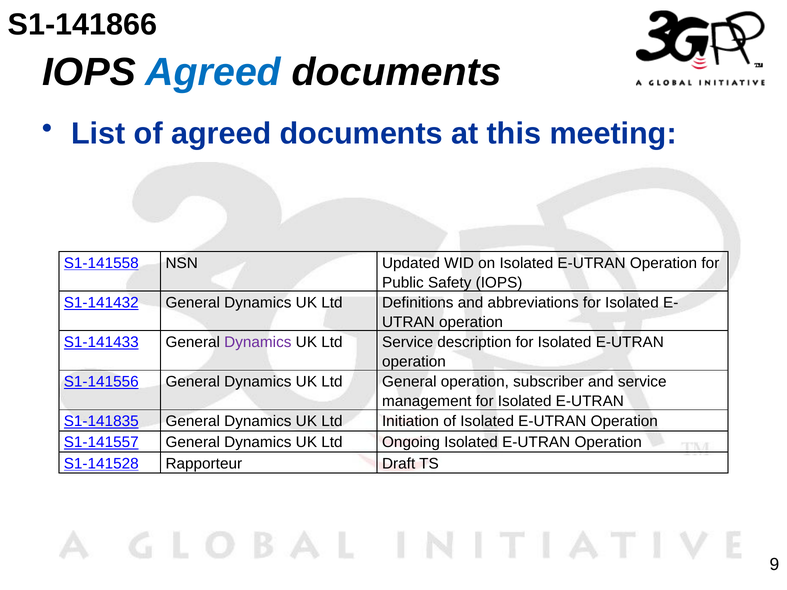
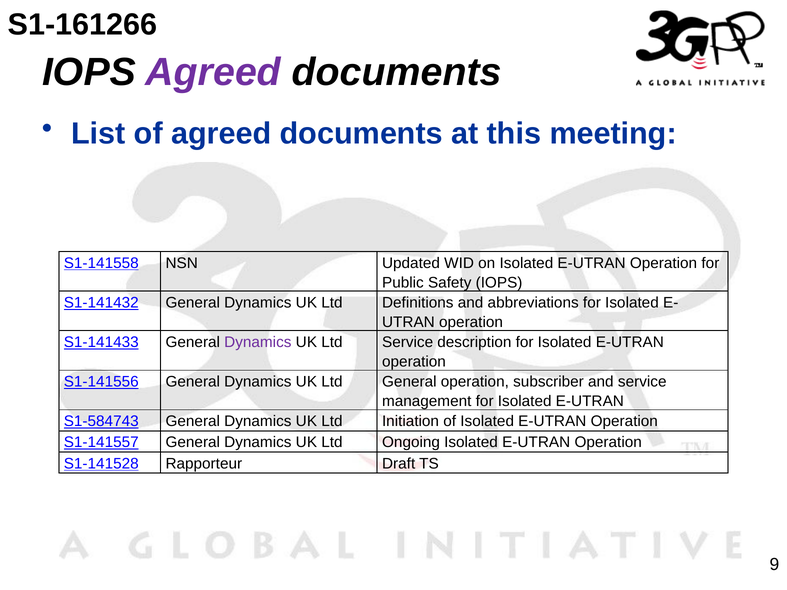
S1-141866: S1-141866 -> S1-161266
Agreed at (213, 72) colour: blue -> purple
S1-141835: S1-141835 -> S1-584743
